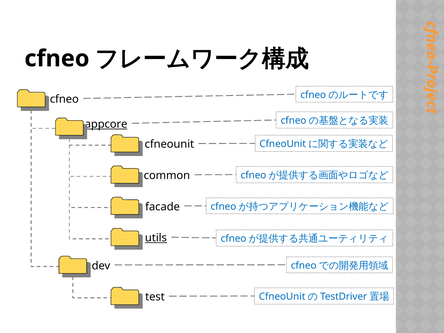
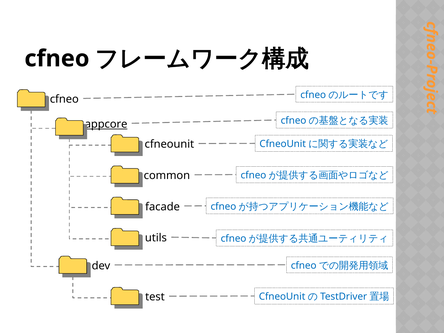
utils underline: present -> none
